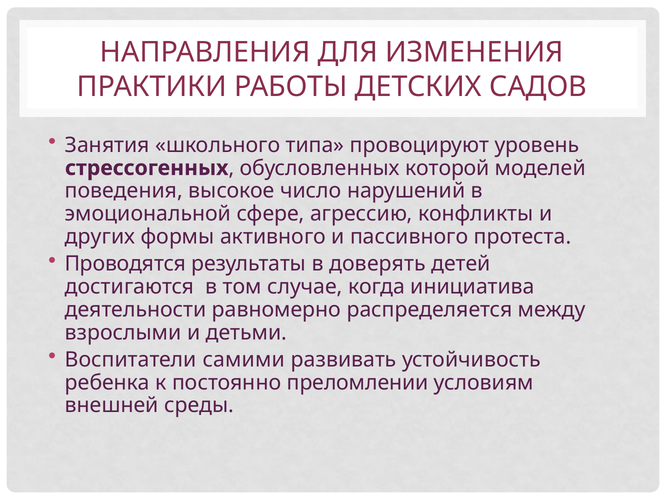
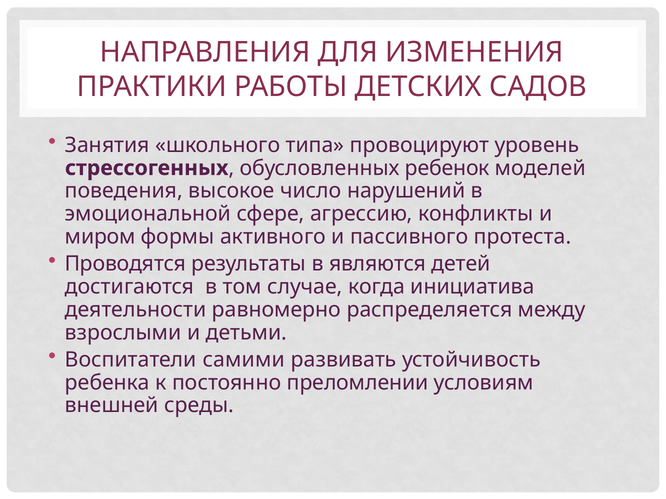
которой: которой -> ребенок
других: других -> миром
доверять: доверять -> являются
